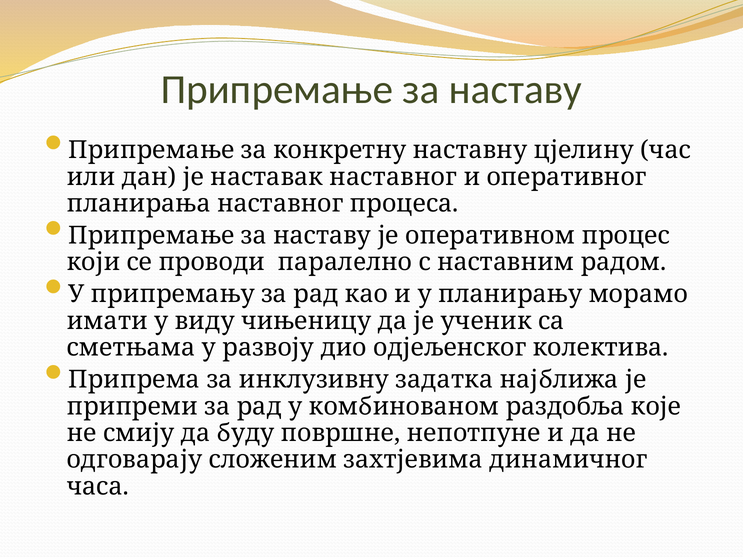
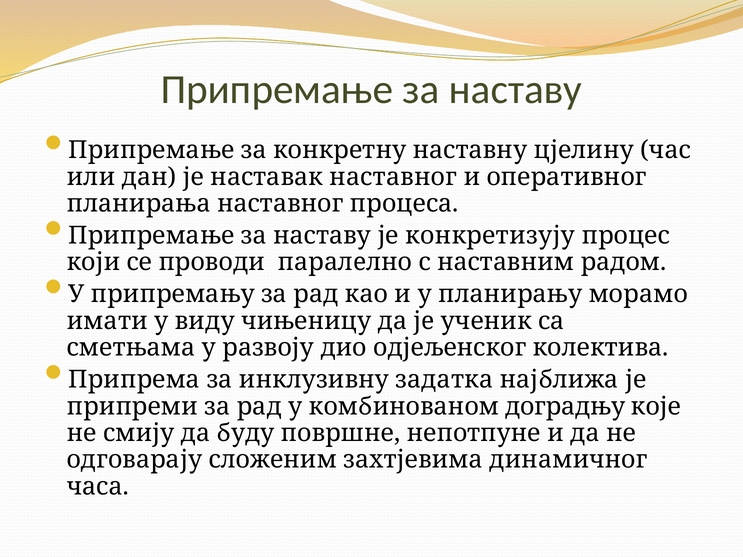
оперативном: оперативном -> конкретизују
раздобља: раздобља -> доградњу
